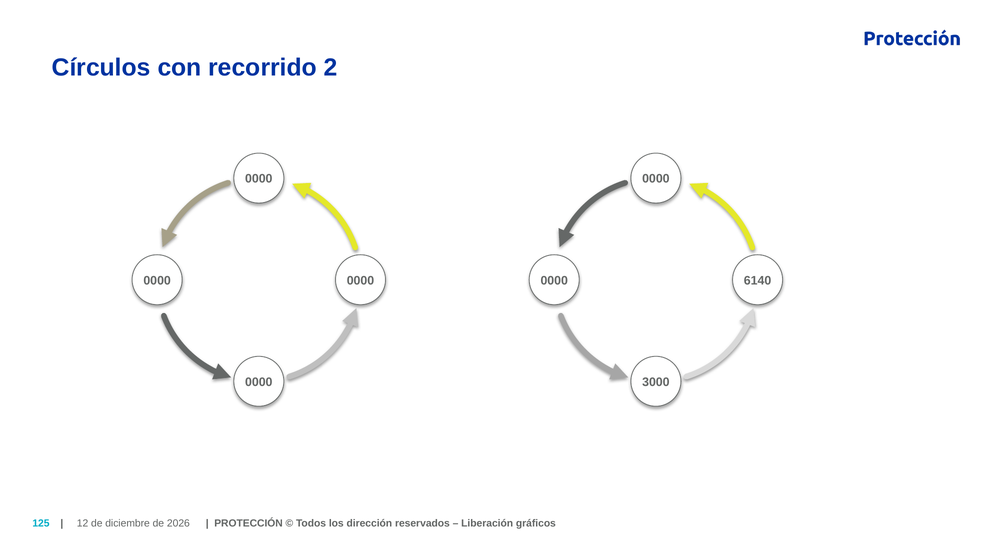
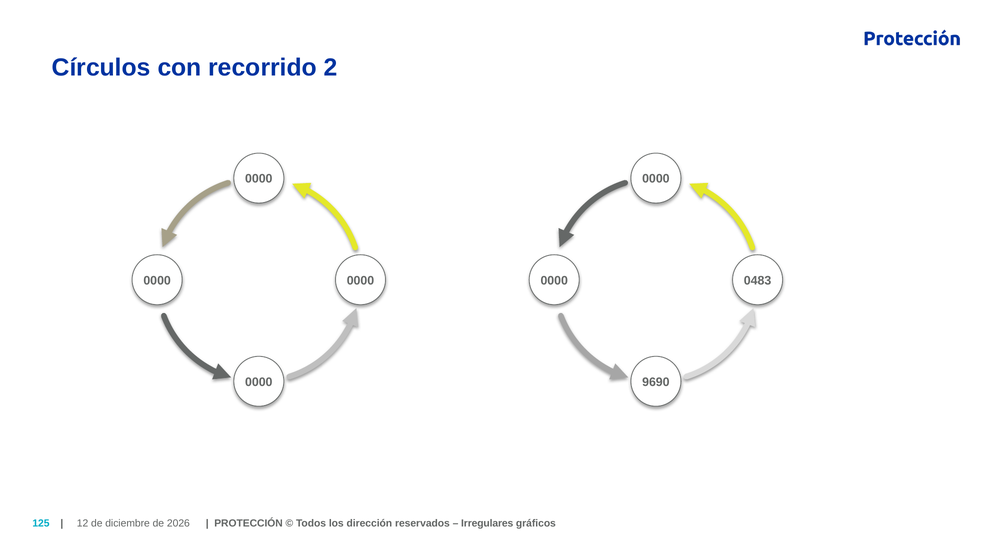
6140: 6140 -> 0483
3000: 3000 -> 9690
Liberación: Liberación -> Irregulares
